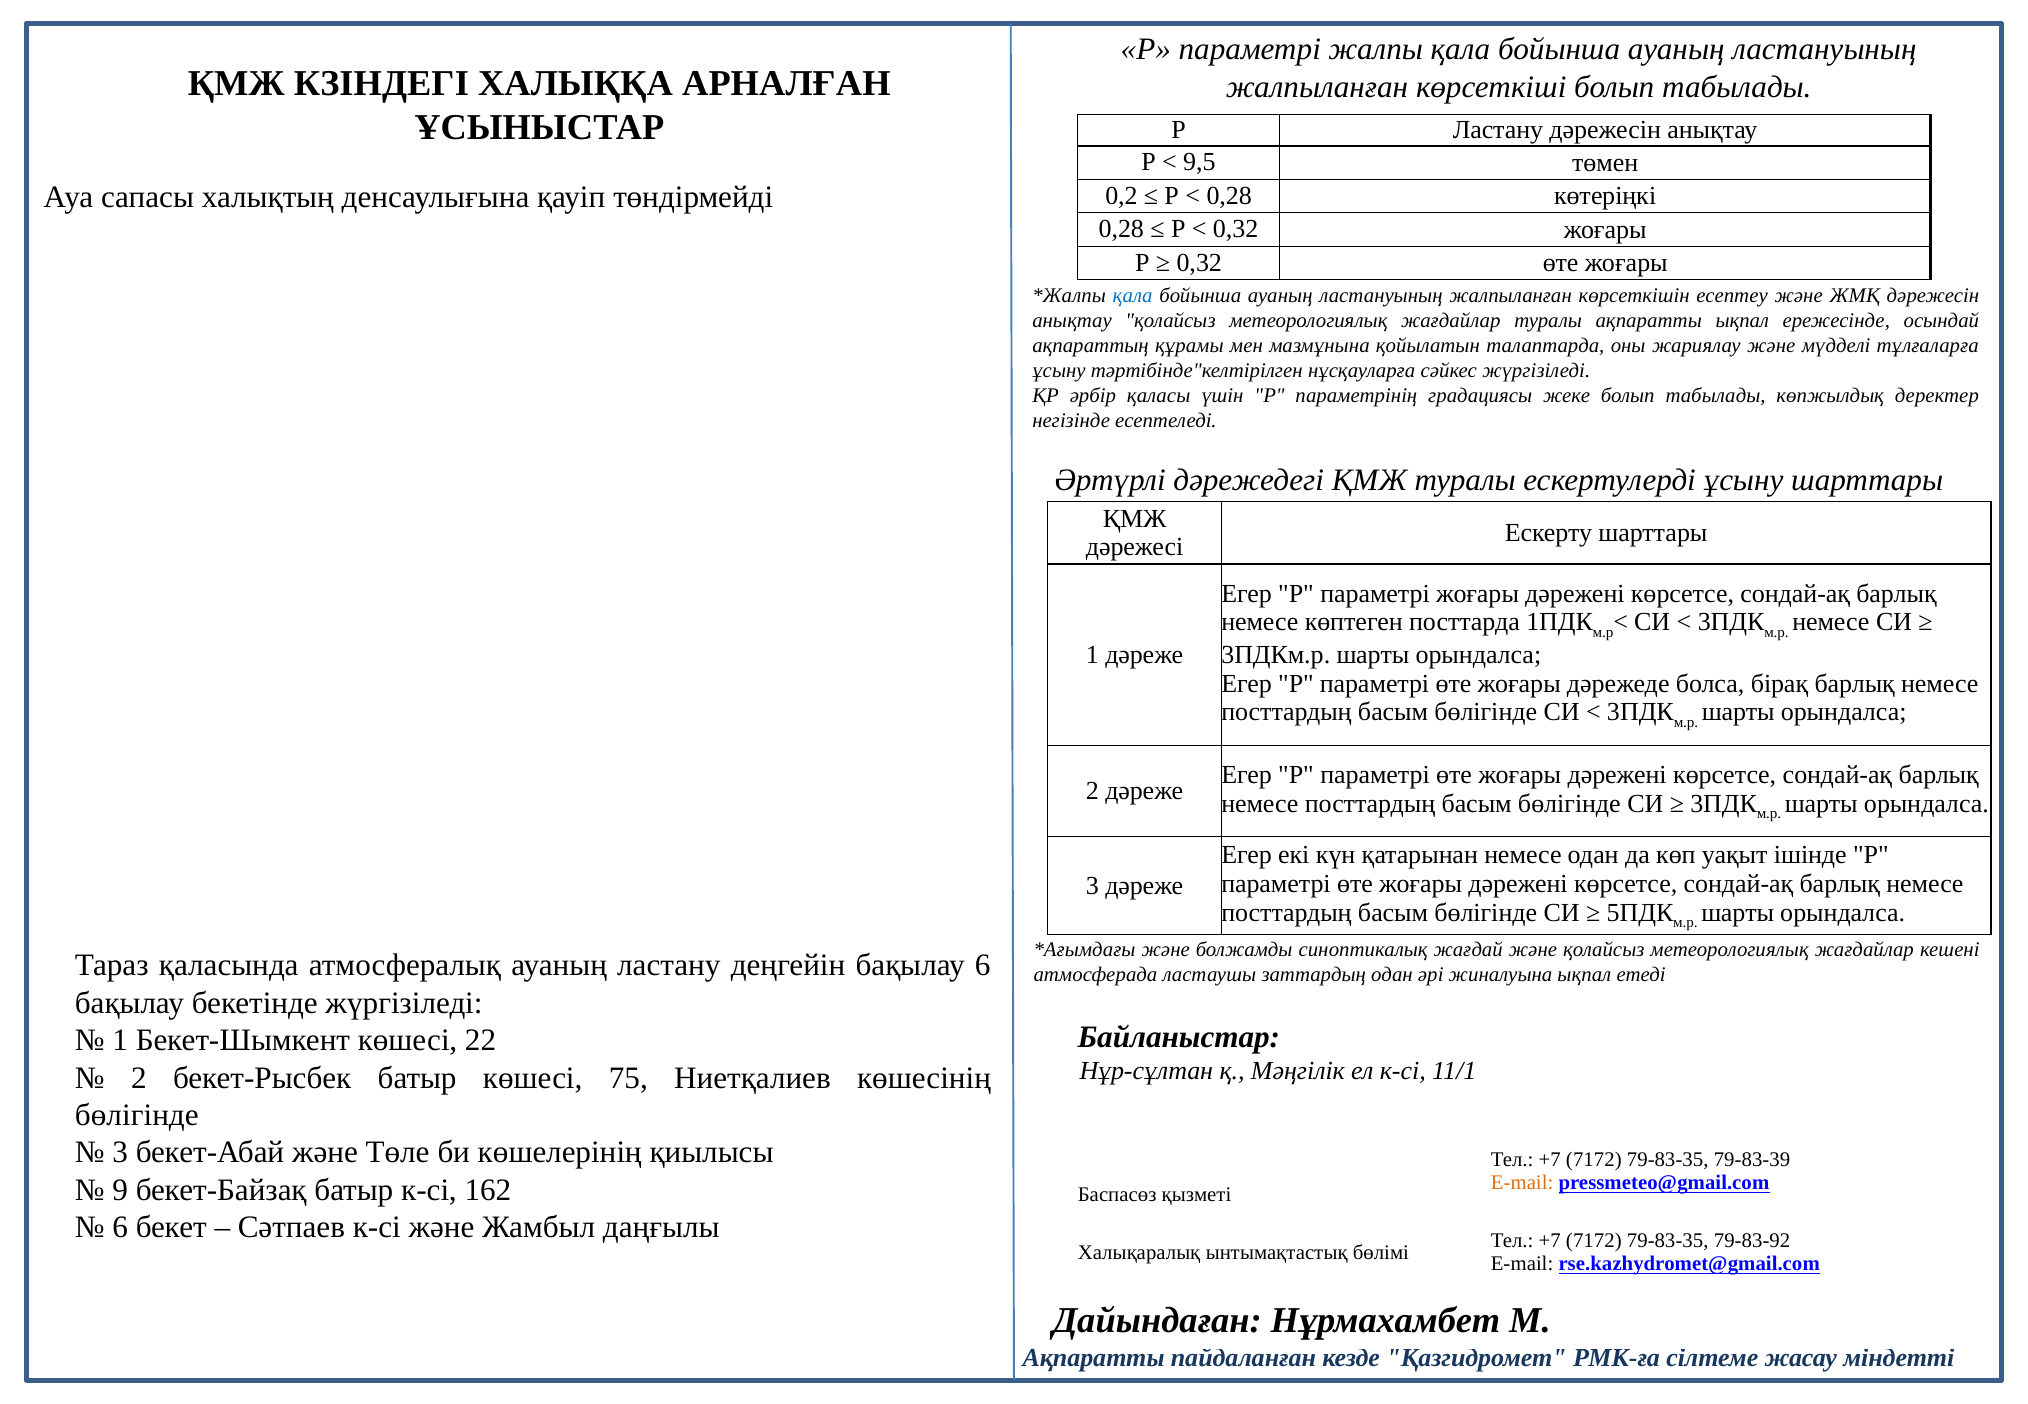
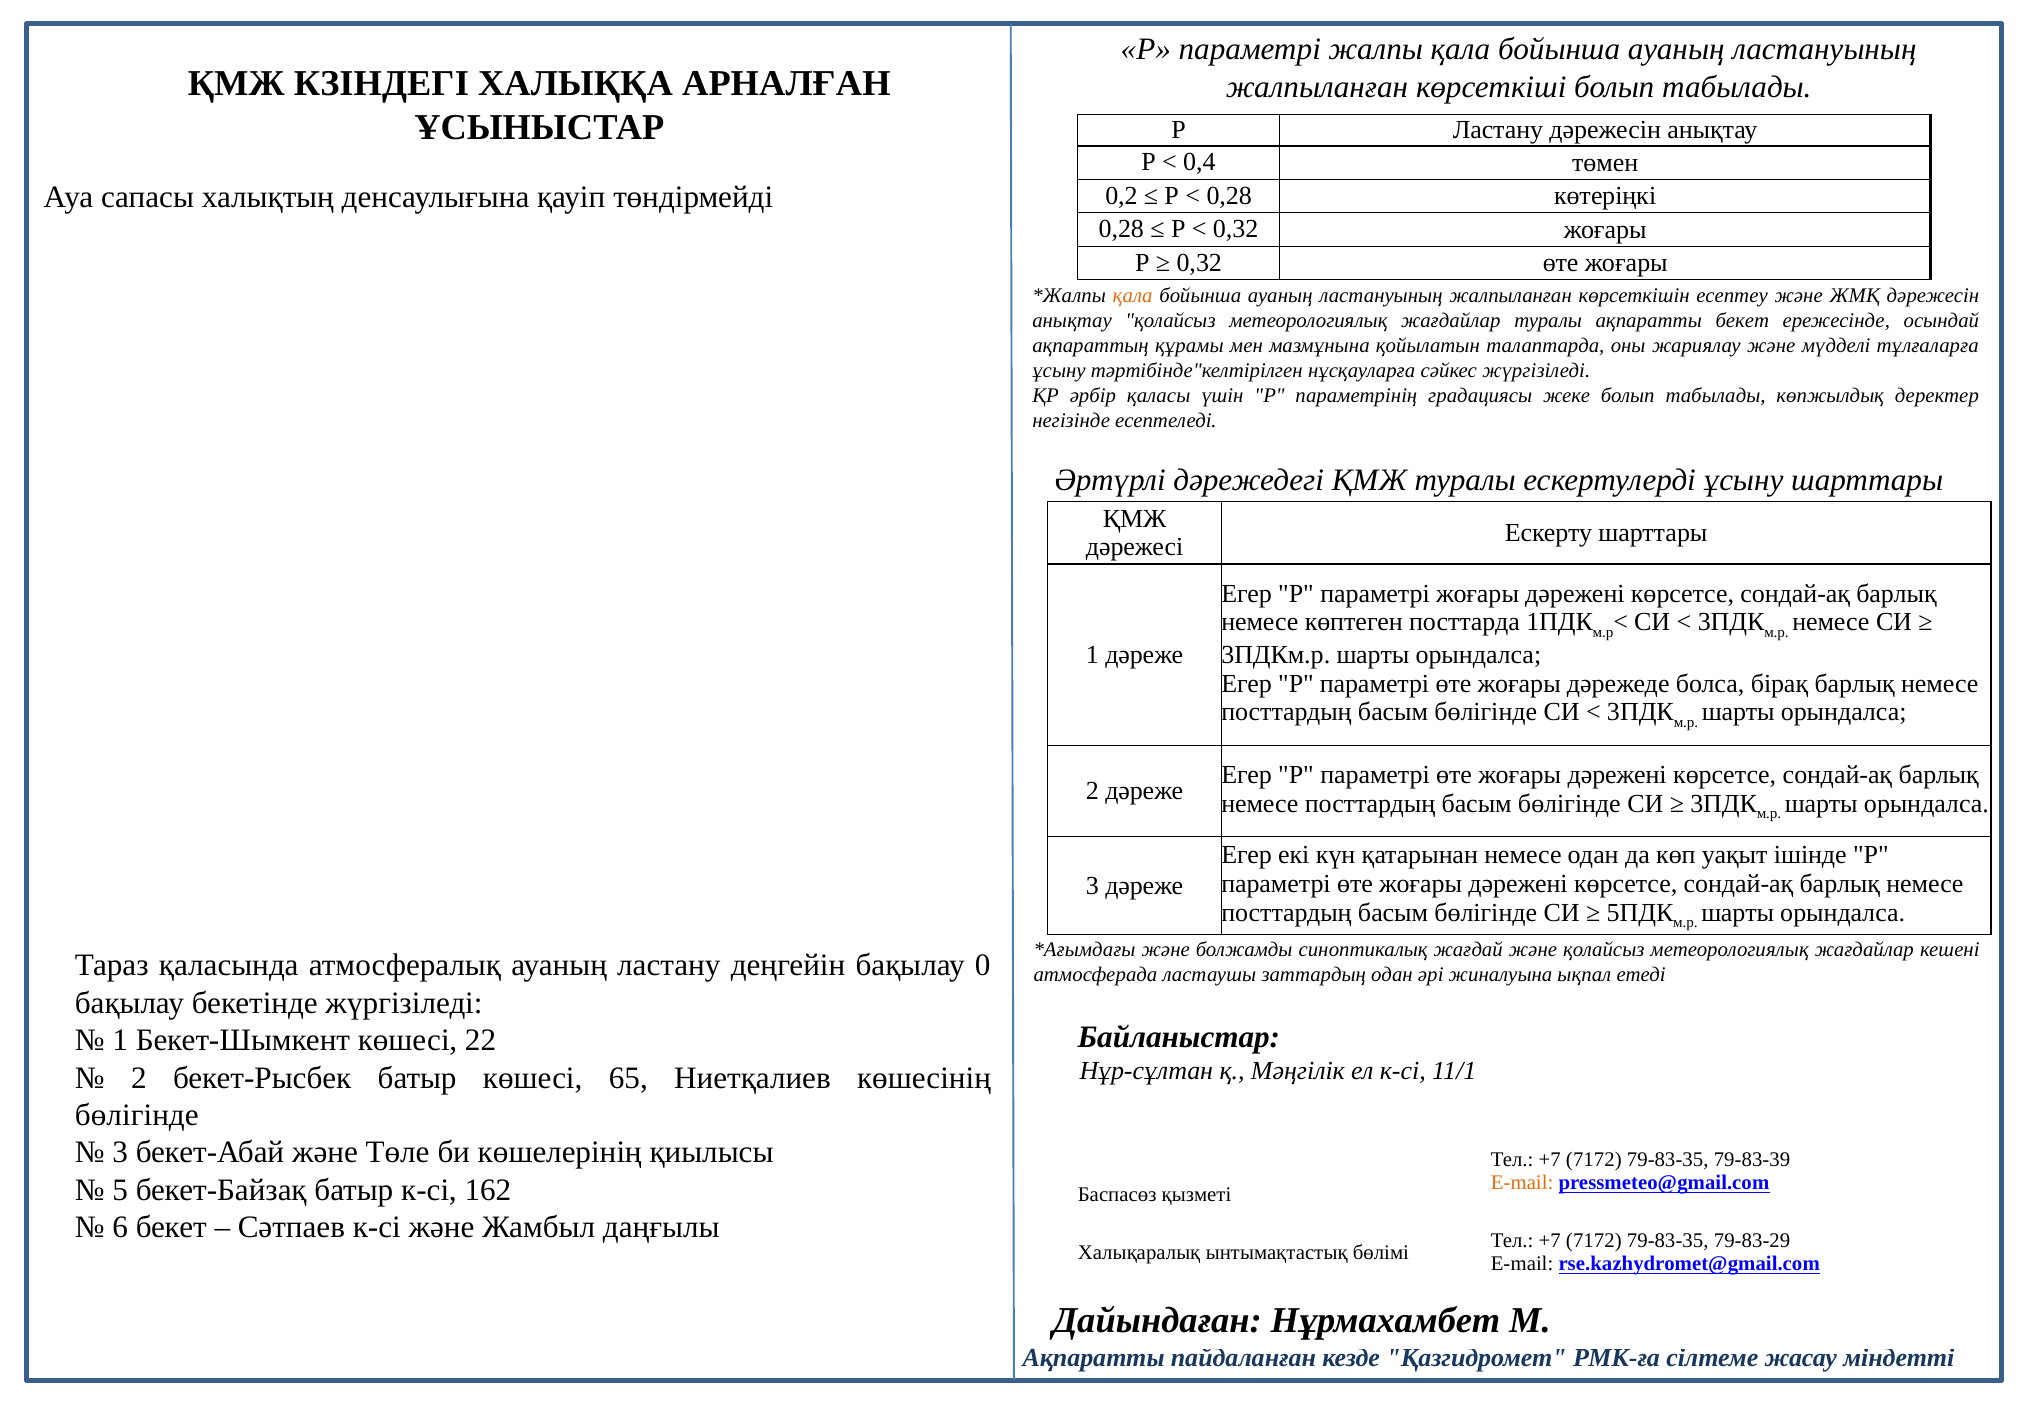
9,5: 9,5 -> 0,4
қала at (1133, 296) colour: blue -> orange
ақпаратты ықпал: ықпал -> бекет
бақылау 6: 6 -> 0
75: 75 -> 65
9: 9 -> 5
79-83-92: 79-83-92 -> 79-83-29
